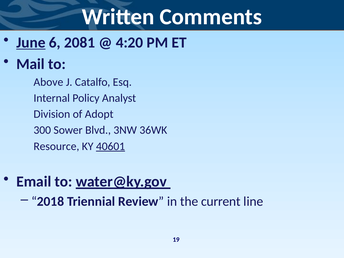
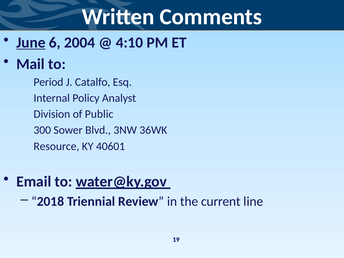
2081: 2081 -> 2004
4:20: 4:20 -> 4:10
Above: Above -> Period
Adopt: Adopt -> Public
40601 underline: present -> none
